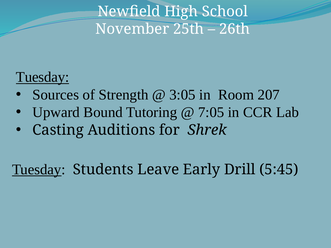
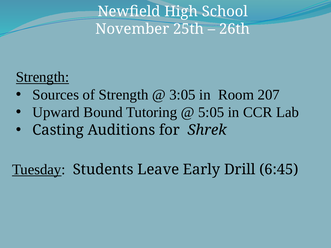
Tuesday at (42, 77): Tuesday -> Strength
7:05: 7:05 -> 5:05
5:45: 5:45 -> 6:45
